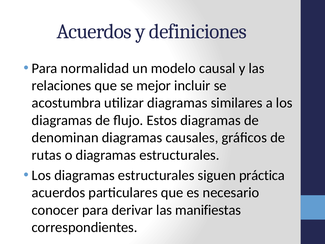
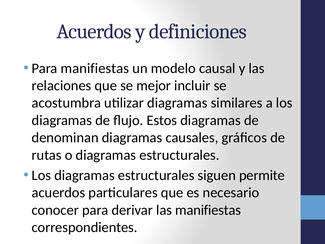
Para normalidad: normalidad -> manifiestas
práctica: práctica -> permite
